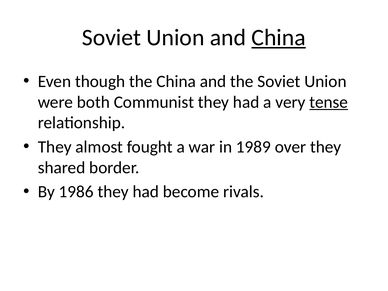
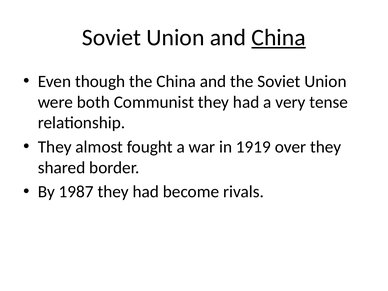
tense underline: present -> none
1989: 1989 -> 1919
1986: 1986 -> 1987
